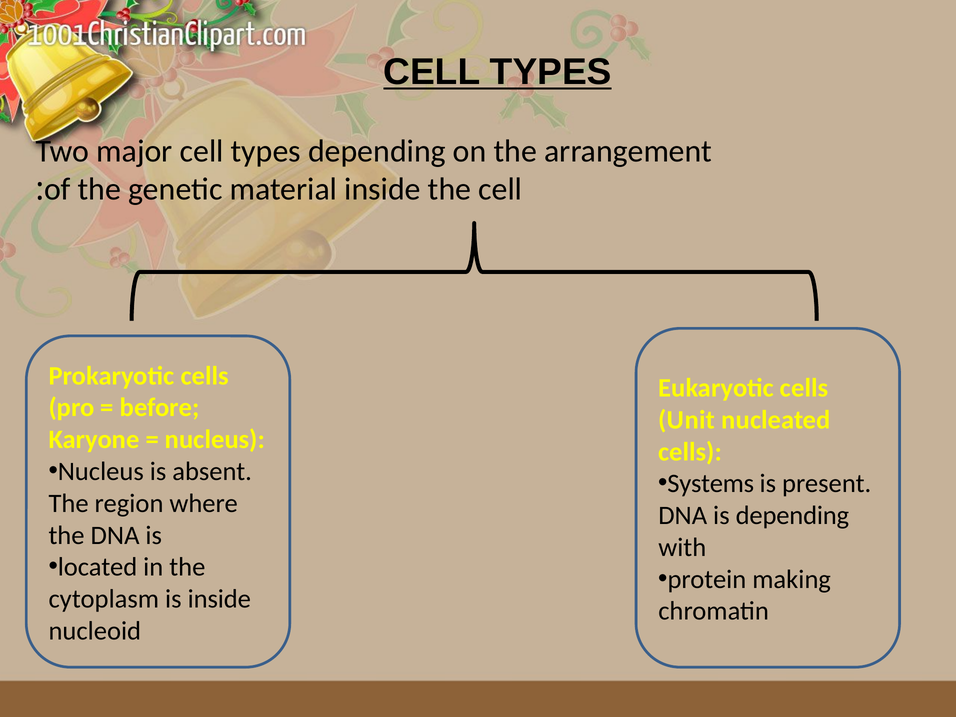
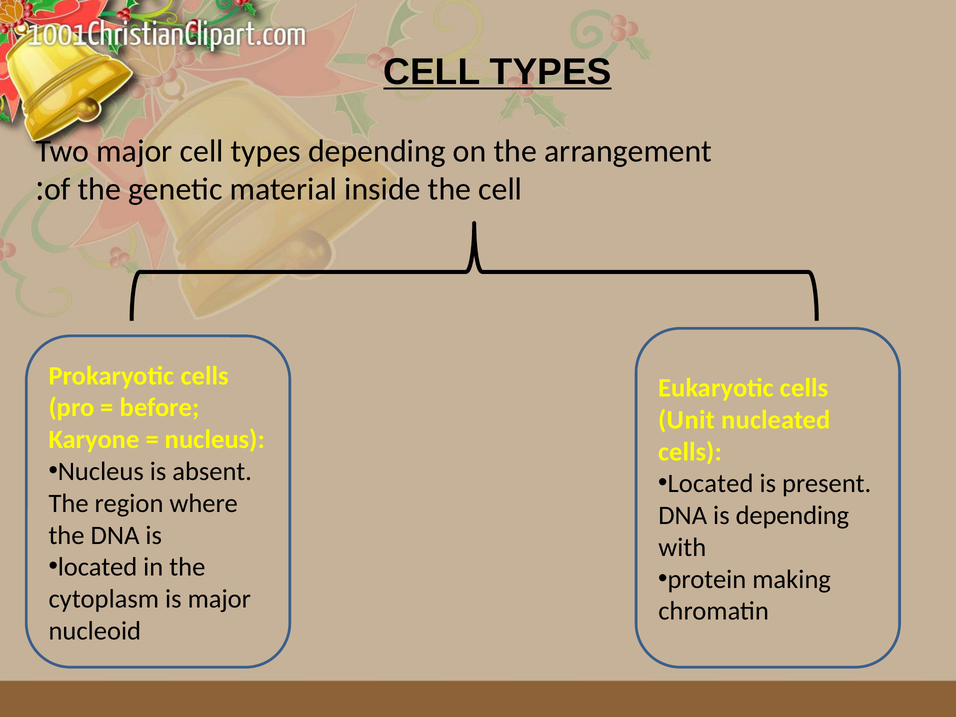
Systems at (711, 484): Systems -> Located
is inside: inside -> major
